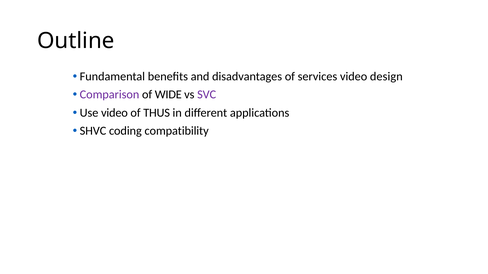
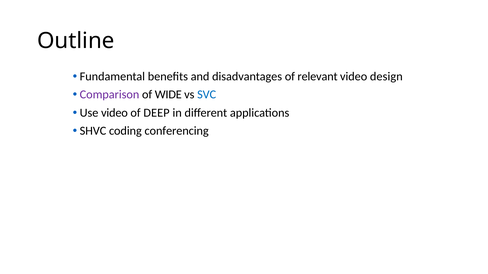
services: services -> relevant
SVC colour: purple -> blue
THUS: THUS -> DEEP
compatibility: compatibility -> conferencing
